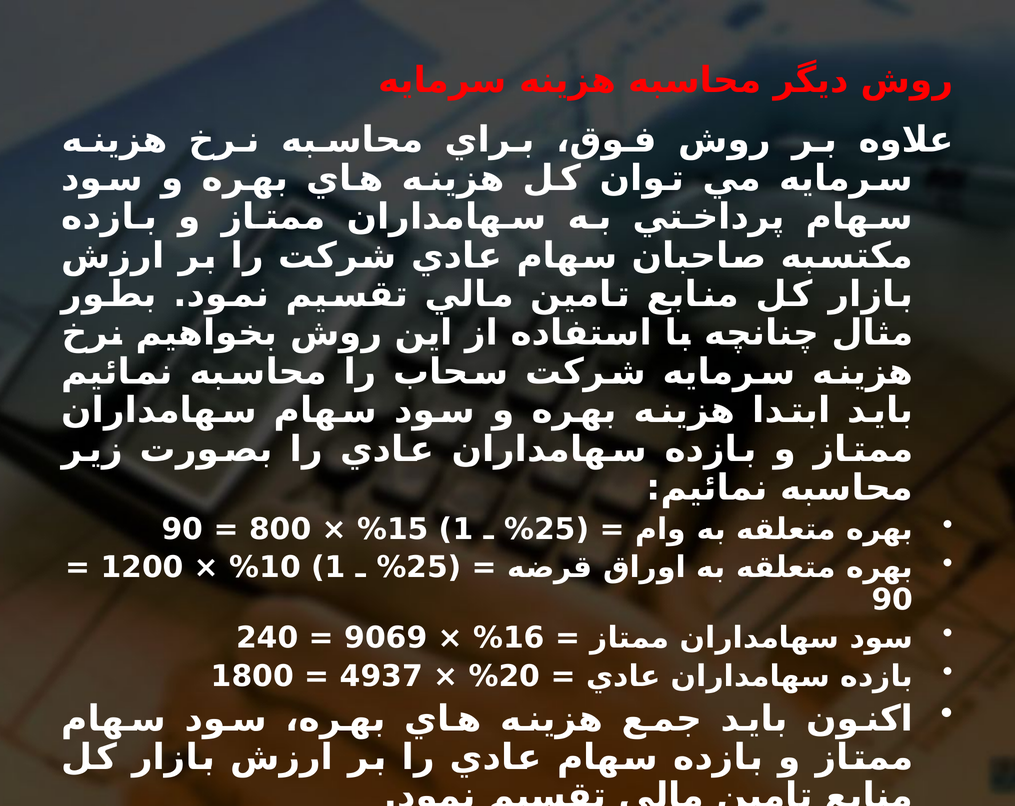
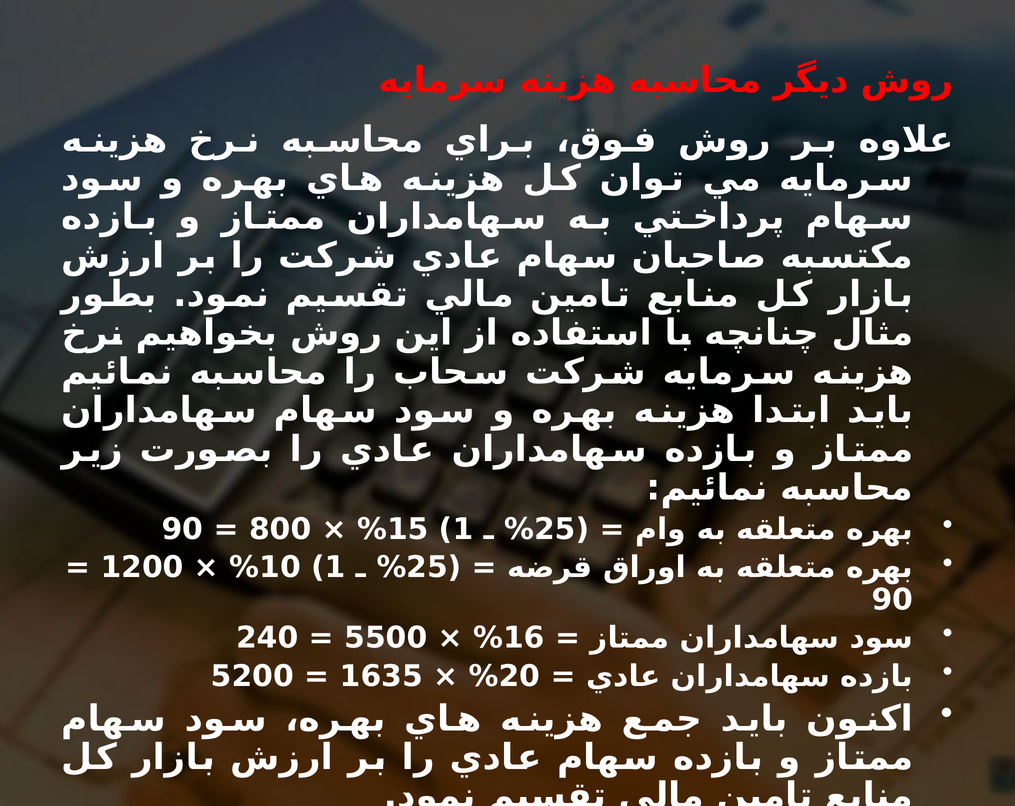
9069: 9069 -> 5500
1800: 1800 -> 5200
4937: 4937 -> 1635
